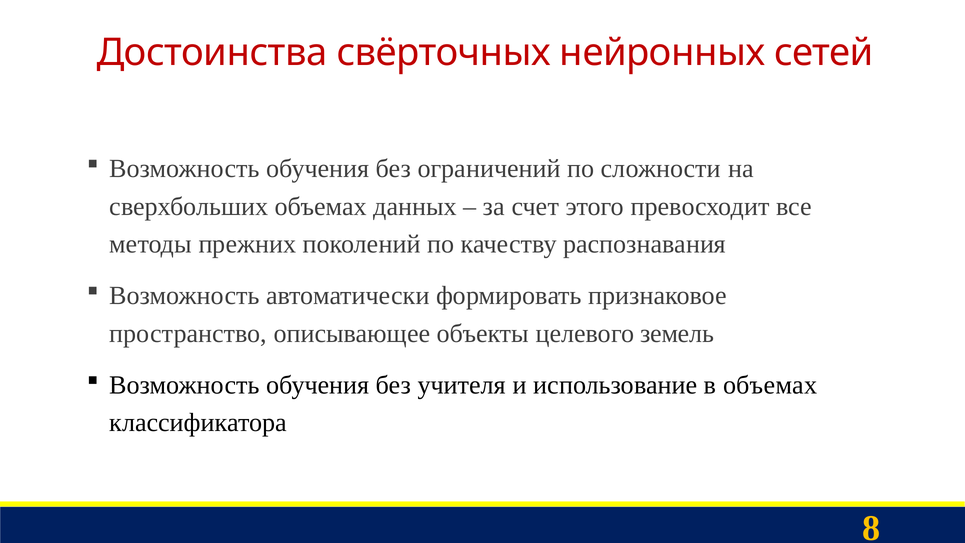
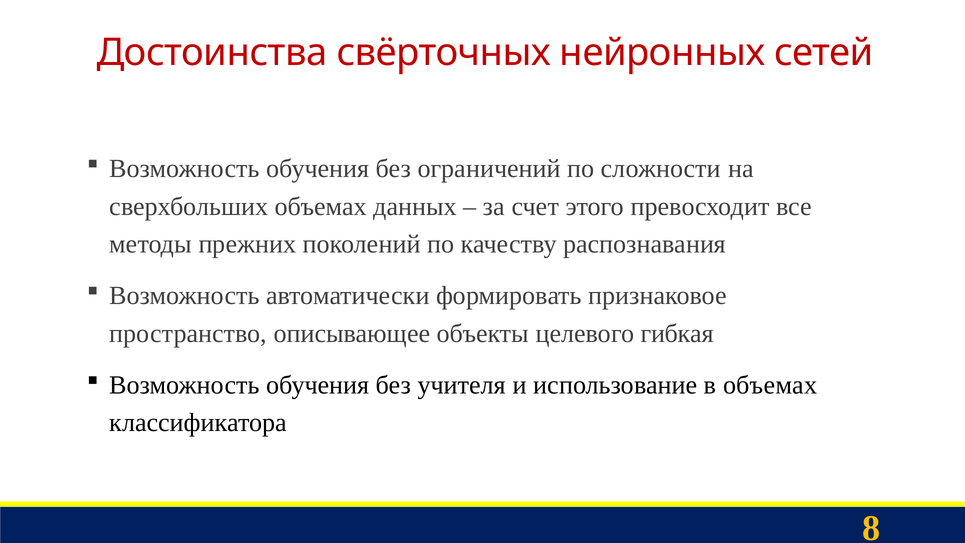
земель: земель -> гибкая
